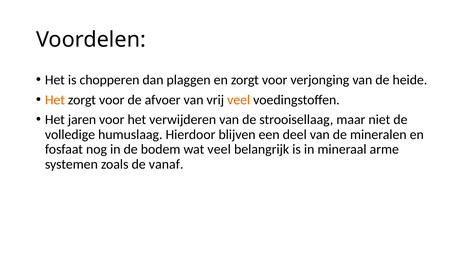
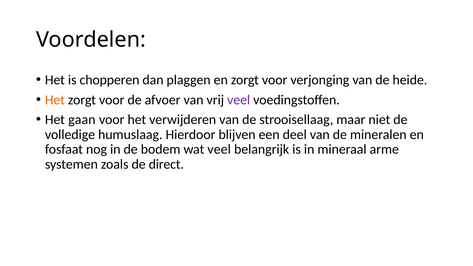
veel at (239, 100) colour: orange -> purple
jaren: jaren -> gaan
vanaf: vanaf -> direct
